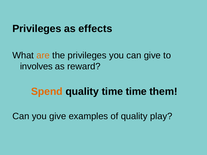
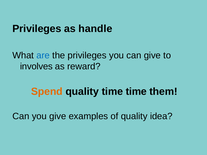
effects: effects -> handle
are colour: orange -> blue
play: play -> idea
